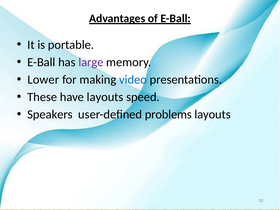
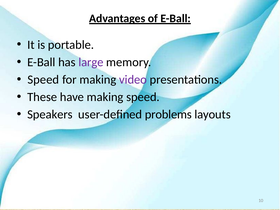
Lower at (43, 80): Lower -> Speed
video colour: blue -> purple
have layouts: layouts -> making
